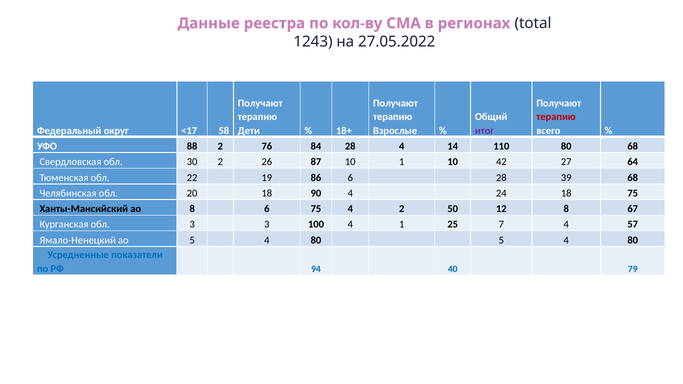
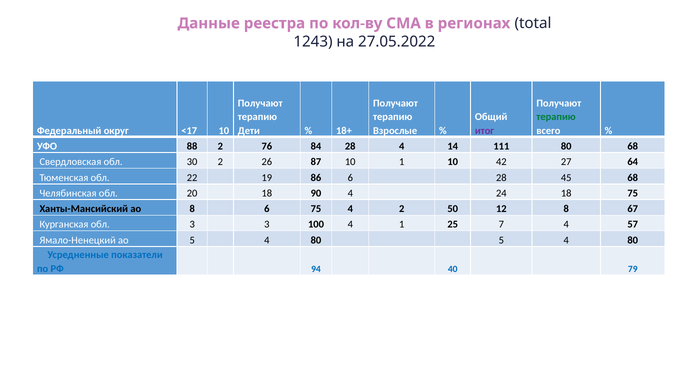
терапию at (556, 117) colour: red -> green
<17 58: 58 -> 10
110: 110 -> 111
39: 39 -> 45
